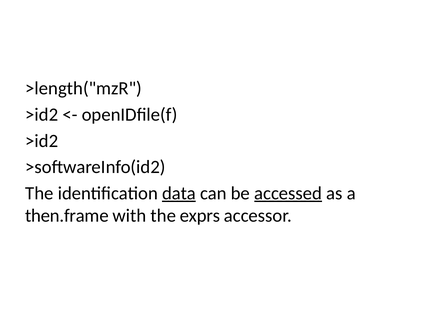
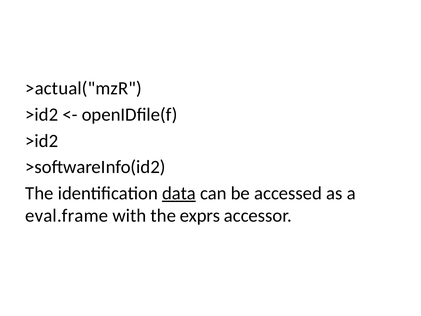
>length("mzR: >length("mzR -> >actual("mzR
accessed underline: present -> none
then.frame: then.frame -> eval.frame
